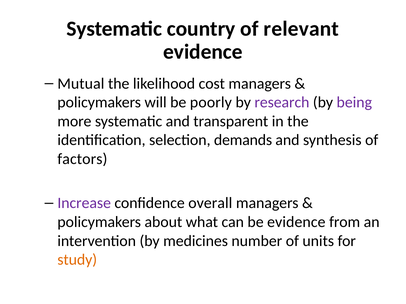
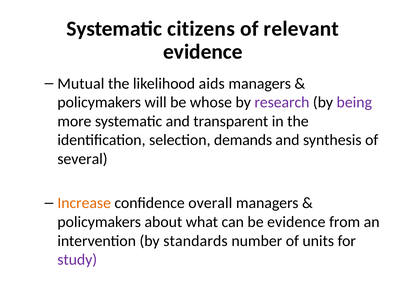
country: country -> citizens
cost: cost -> aids
poorly: poorly -> whose
factors: factors -> several
Increase colour: purple -> orange
medicines: medicines -> standards
study colour: orange -> purple
